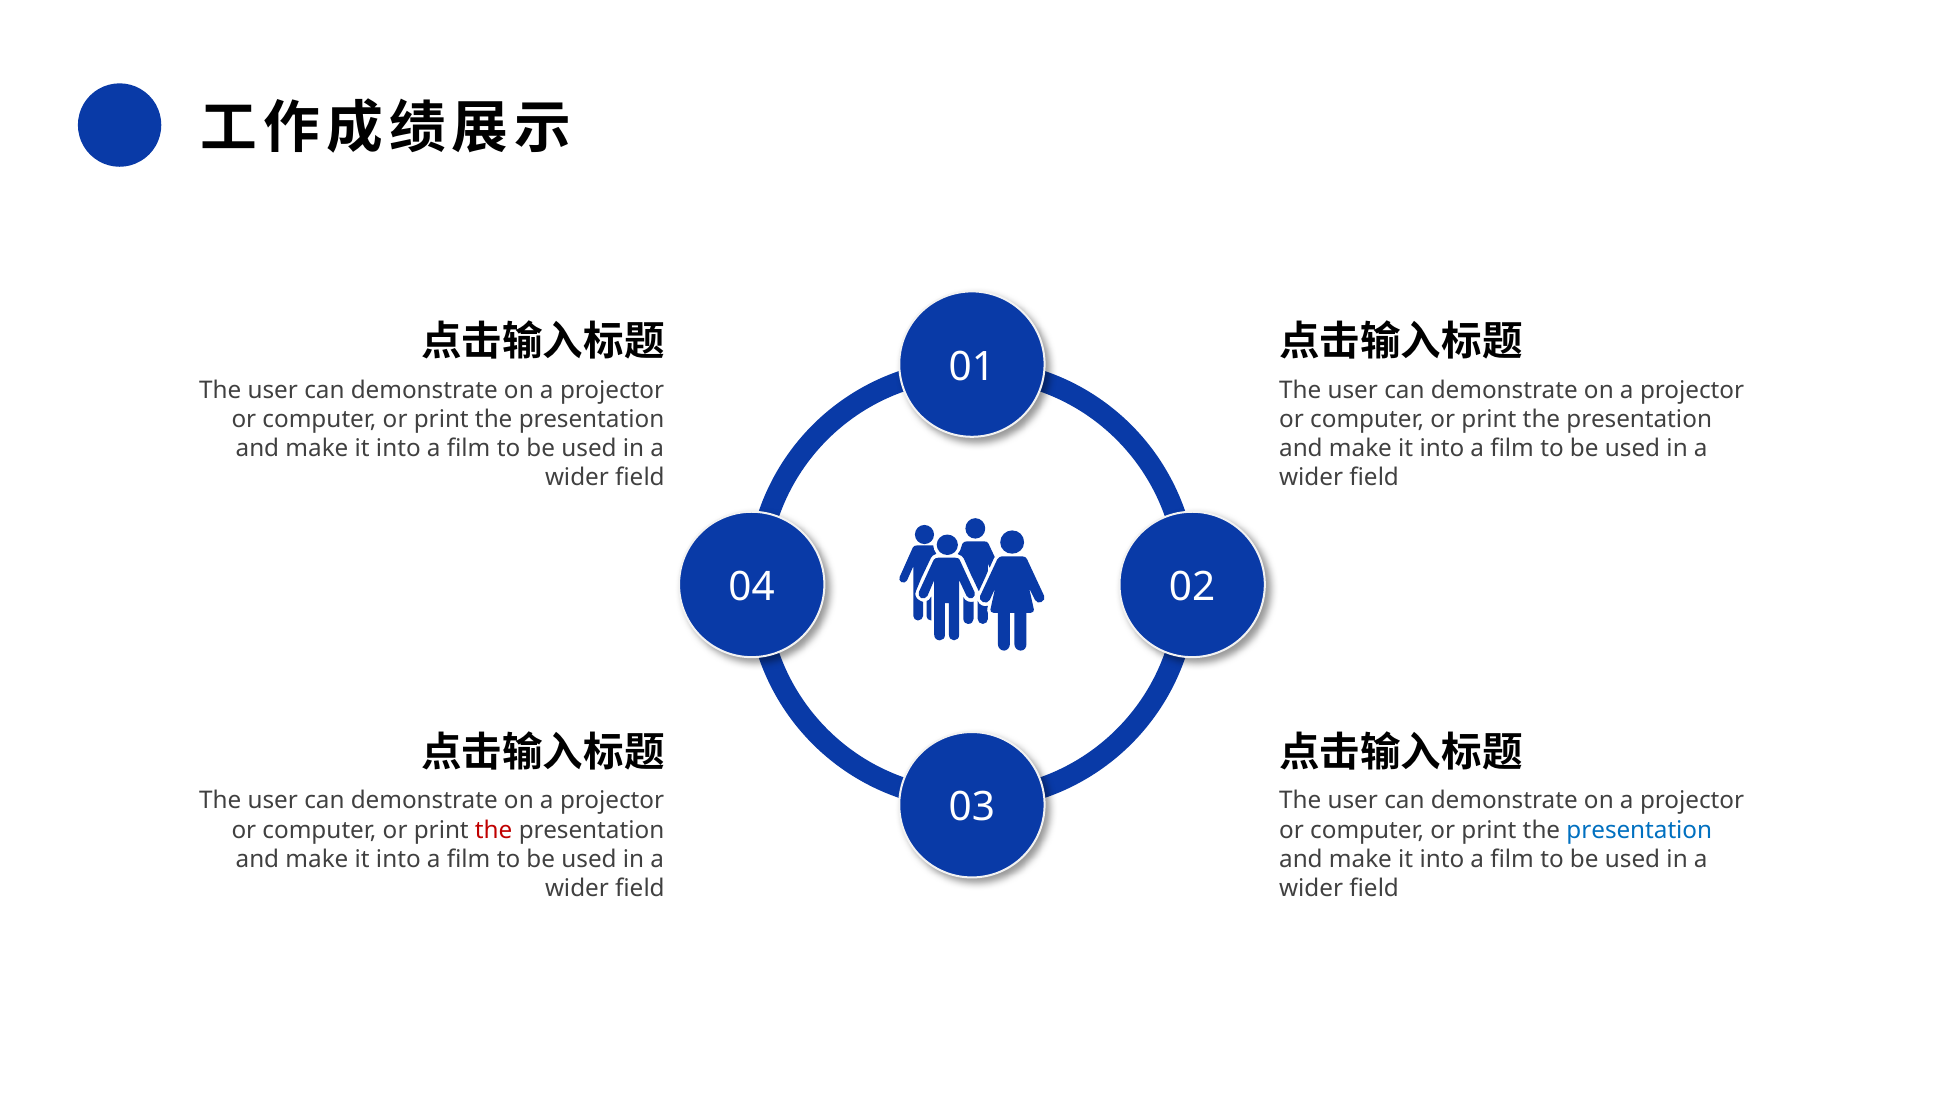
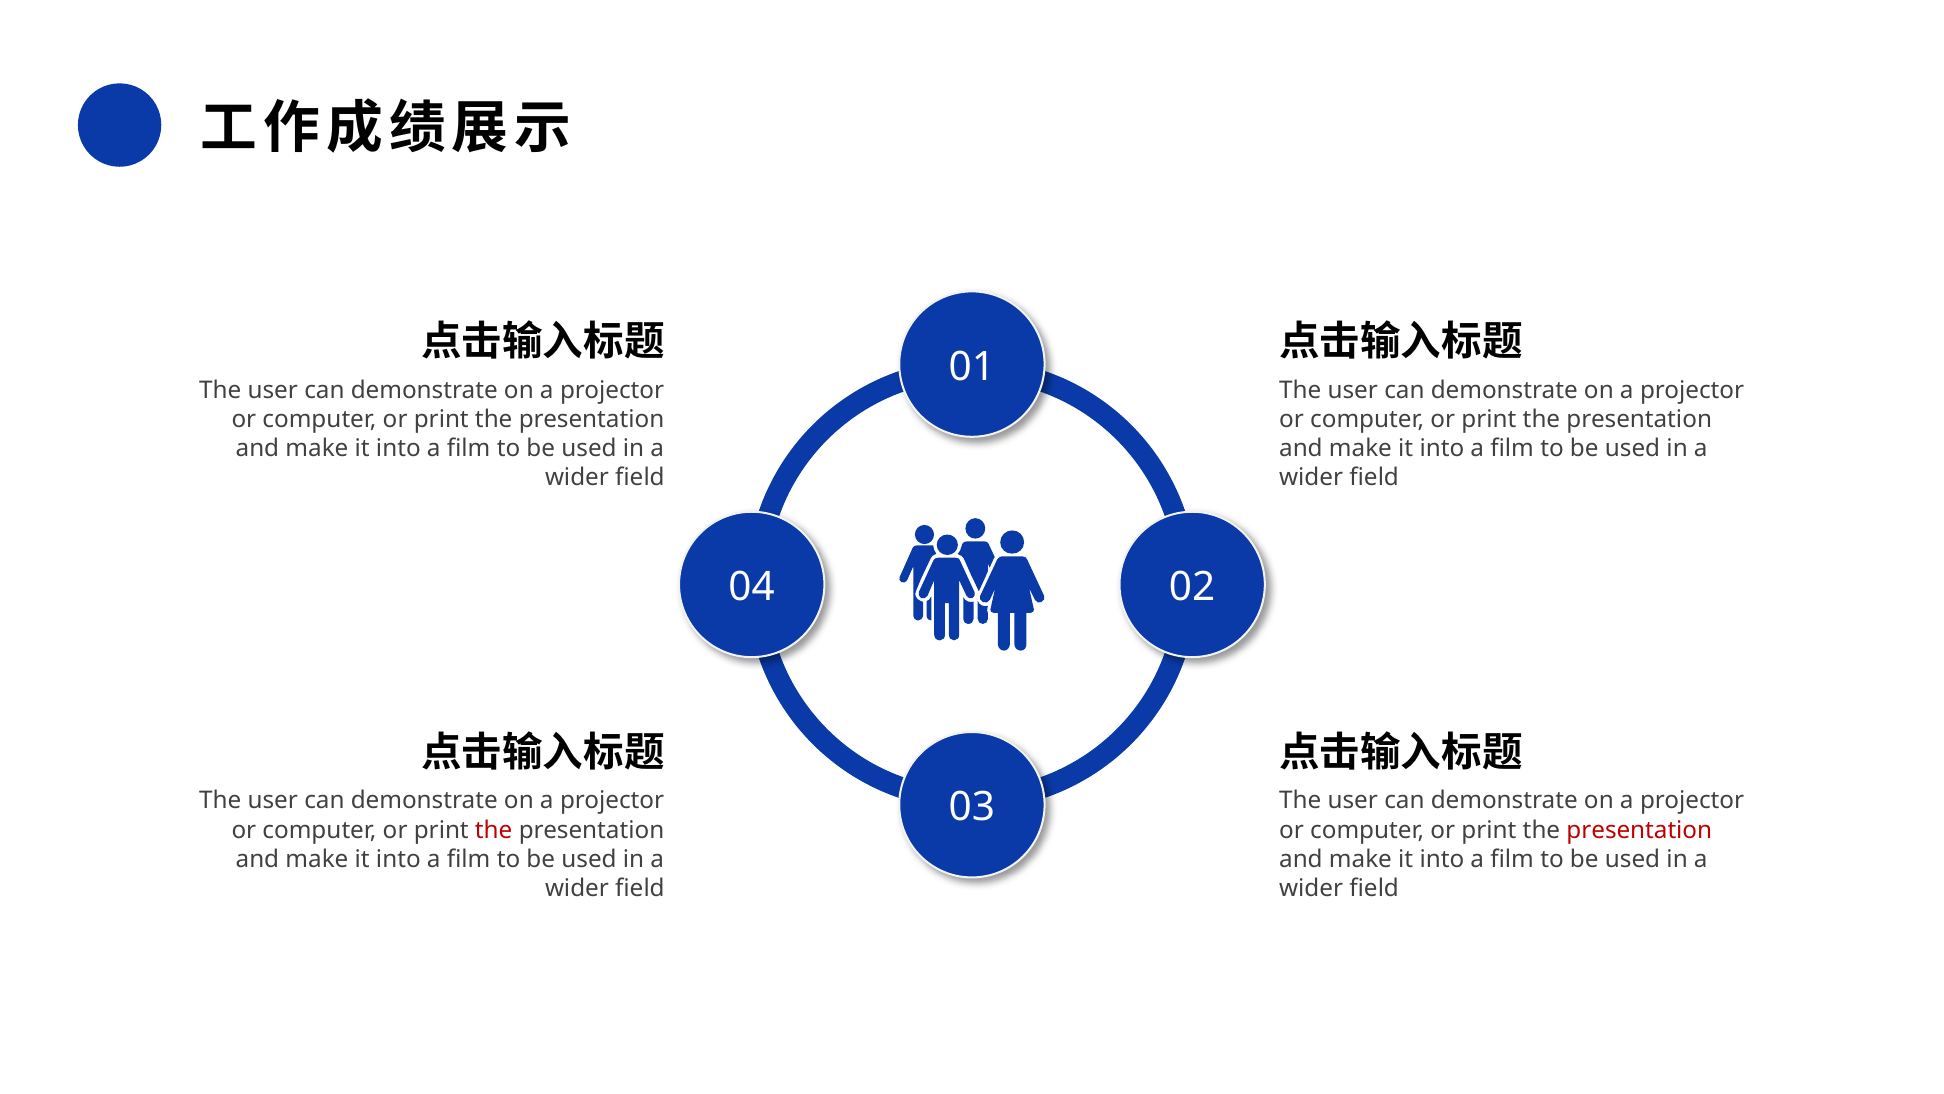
presentation at (1639, 830) colour: blue -> red
